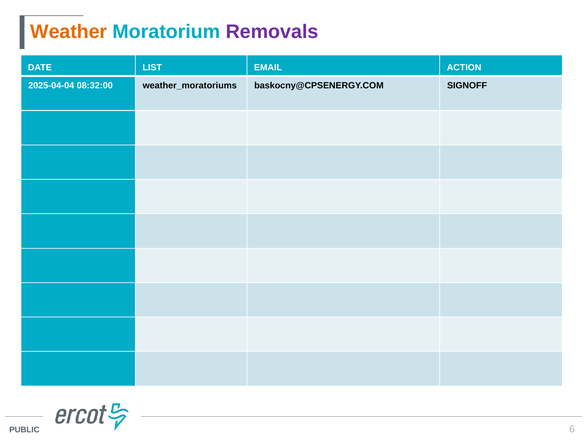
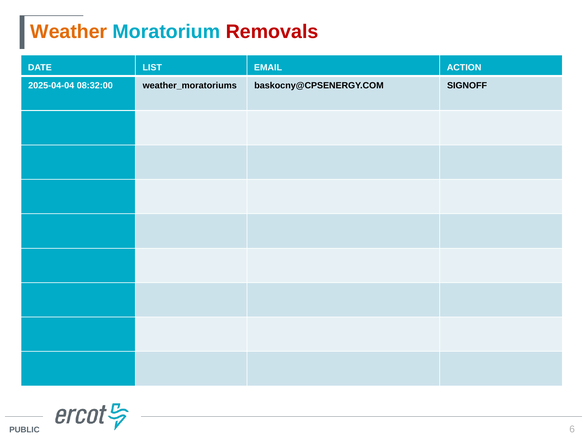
Removals colour: purple -> red
